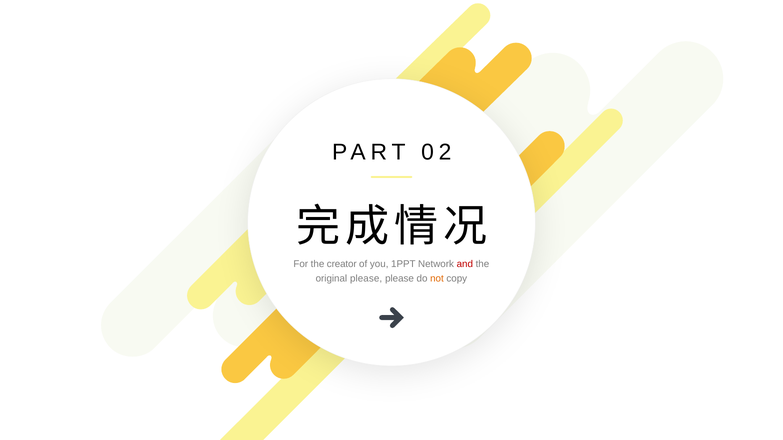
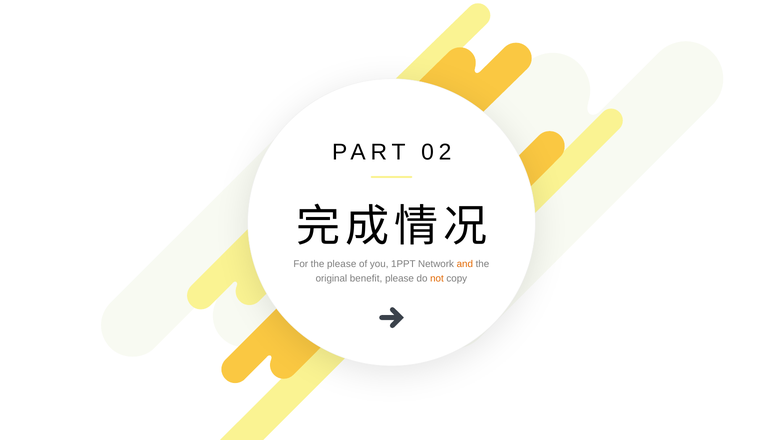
the creator: creator -> please
and colour: red -> orange
original please: please -> benefit
